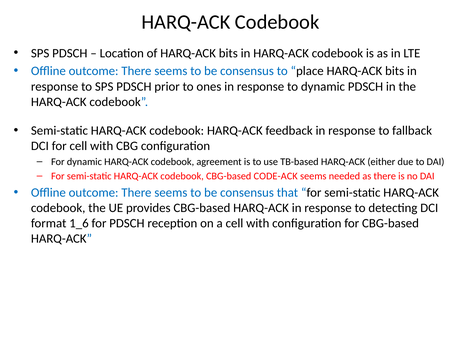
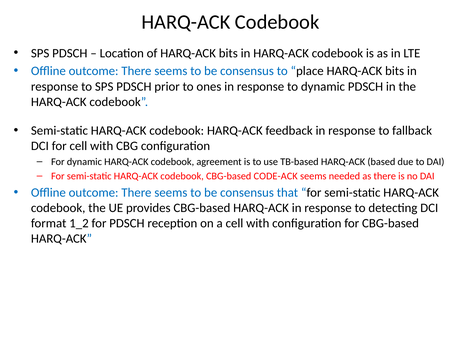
either: either -> based
1_6: 1_6 -> 1_2
